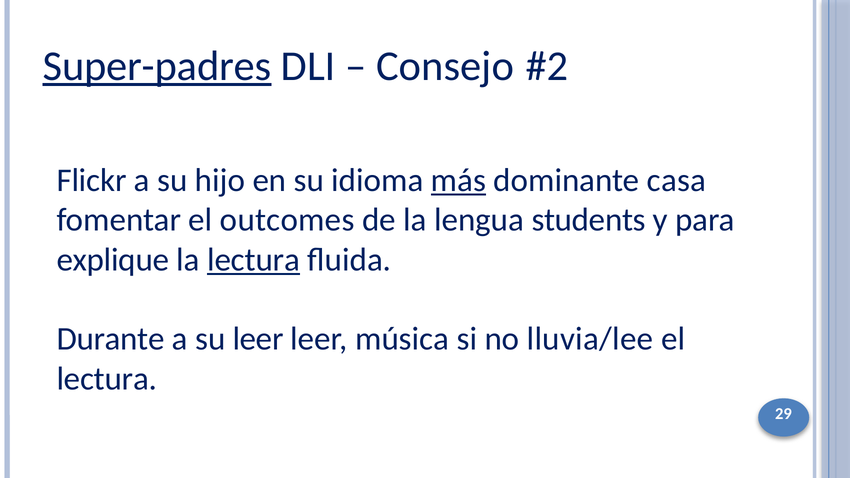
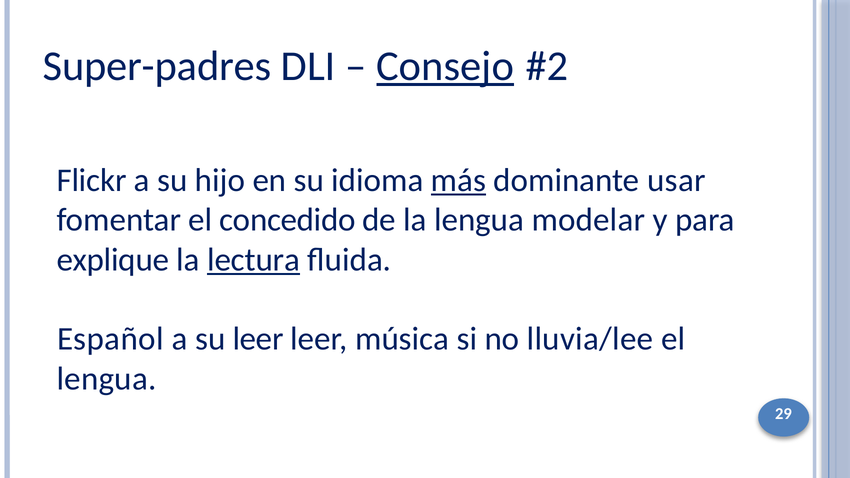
Super-padres underline: present -> none
Consejo underline: none -> present
casa: casa -> usar
outcomes: outcomes -> concedido
students: students -> modelar
Durante: Durante -> Español
lectura at (107, 379): lectura -> lengua
